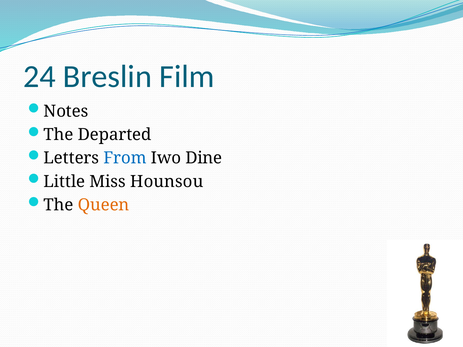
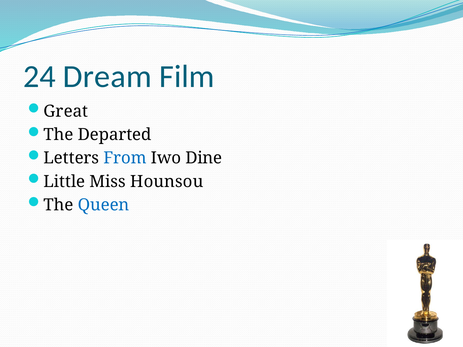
Breslin: Breslin -> Dream
Notes: Notes -> Great
Queen colour: orange -> blue
